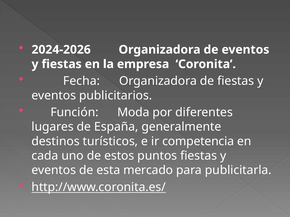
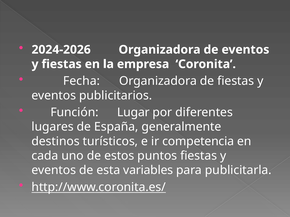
Moda: Moda -> Lugar
mercado: mercado -> variables
